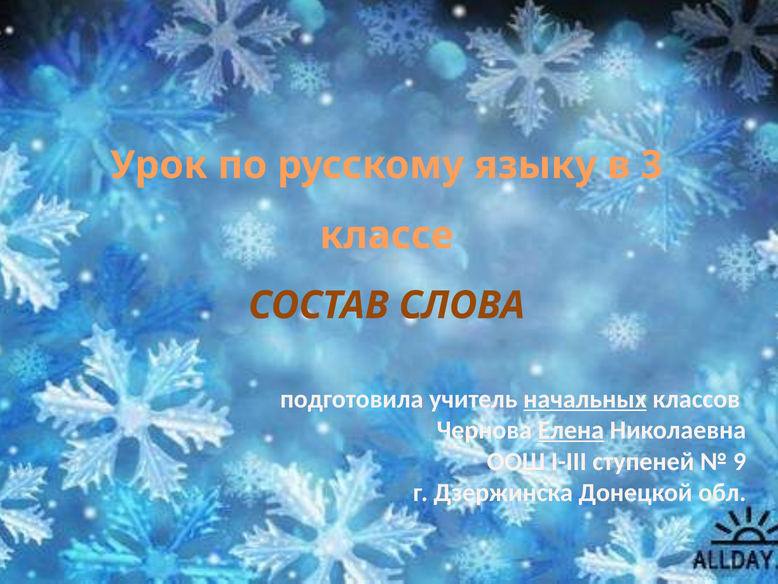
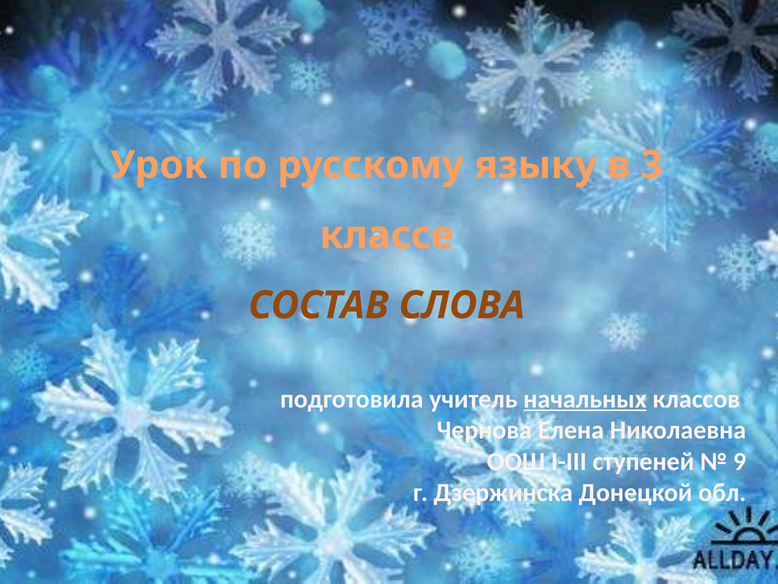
Елена underline: present -> none
